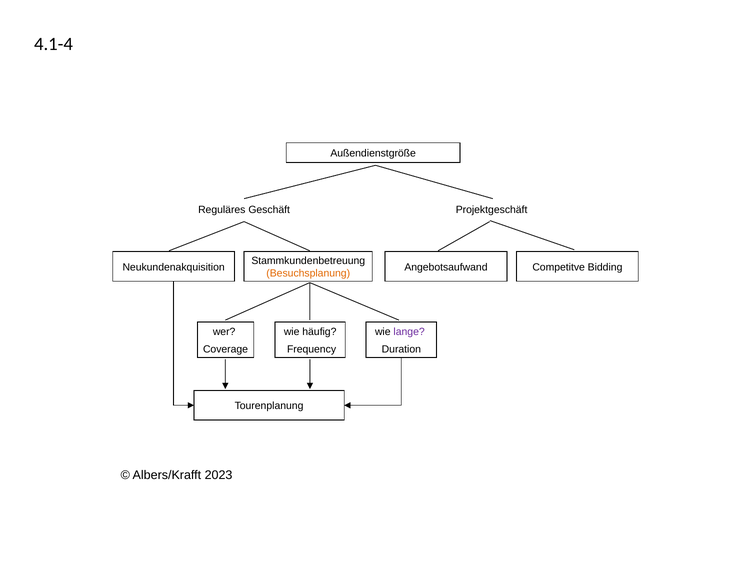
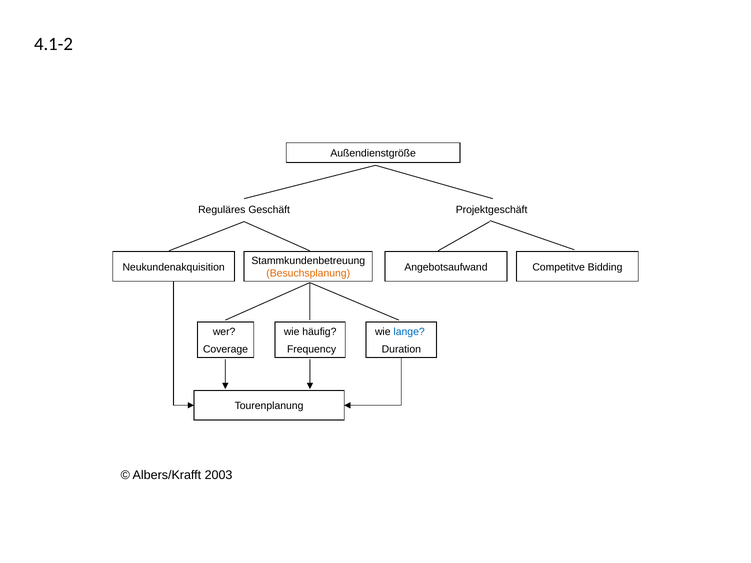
4.1-4: 4.1-4 -> 4.1-2
lange colour: purple -> blue
2023: 2023 -> 2003
